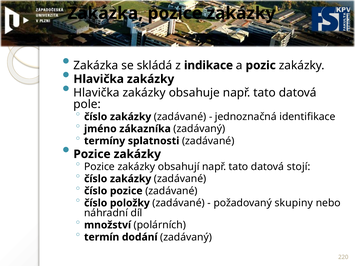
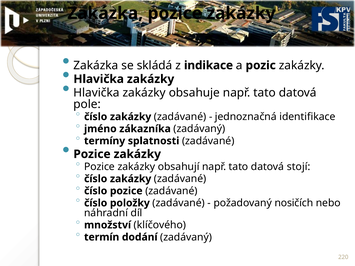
skupiny: skupiny -> nosičích
polárních: polárních -> klíčového
